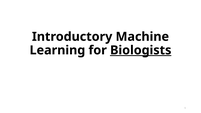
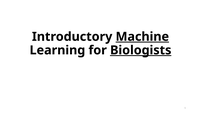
Machine underline: none -> present
